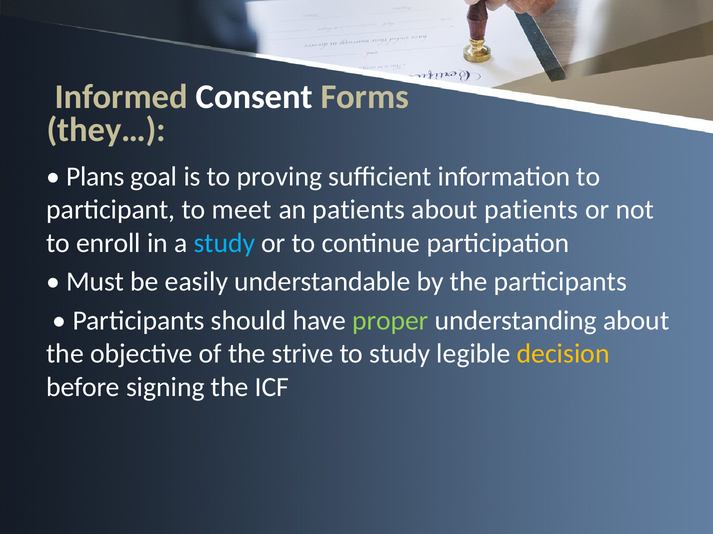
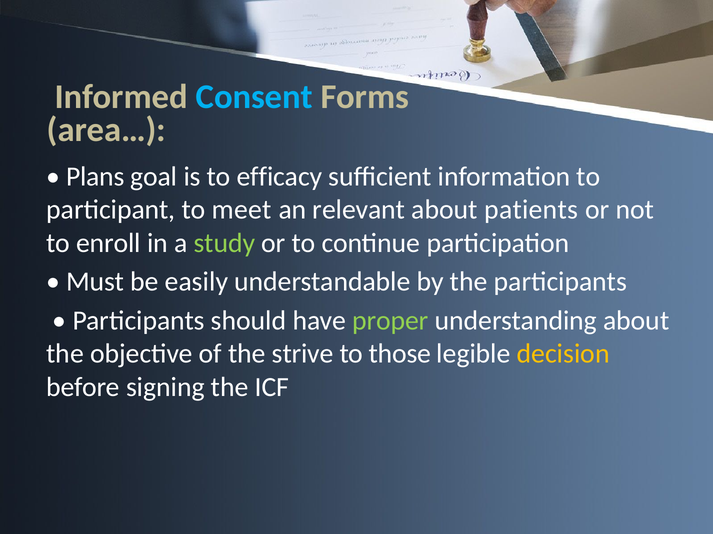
Consent colour: white -> light blue
they…: they… -> area…
proving: proving -> efficacy
an patients: patients -> relevant
study at (224, 243) colour: light blue -> light green
to study: study -> those
